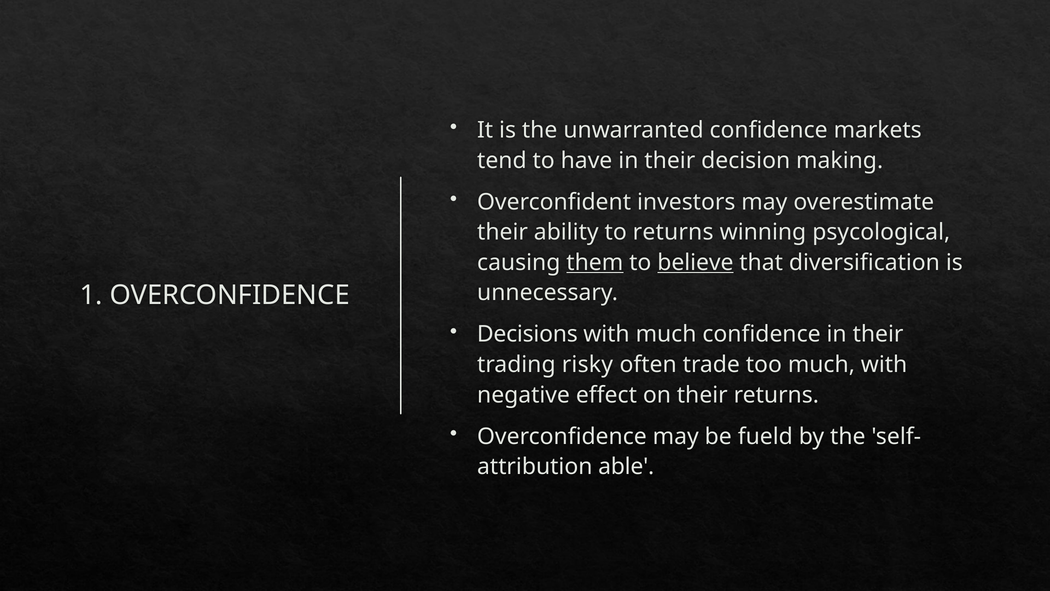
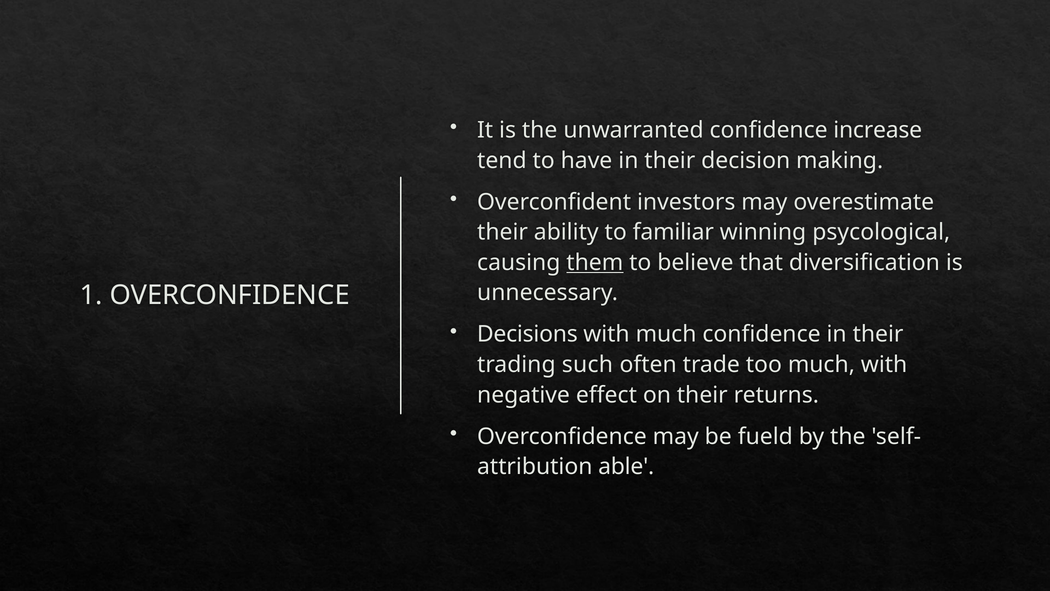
markets: markets -> increase
to returns: returns -> familiar
believe underline: present -> none
risky: risky -> such
